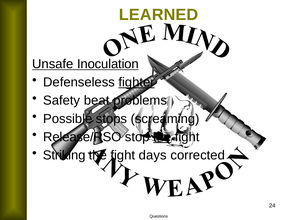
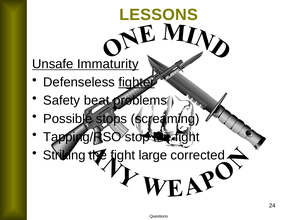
LEARNED: LEARNED -> LESSONS
Inoculation: Inoculation -> Immaturity
Release/RSO: Release/RSO -> Tapping/RSO
the at (162, 137) underline: present -> none
days: days -> large
